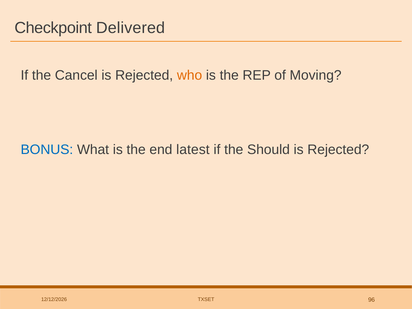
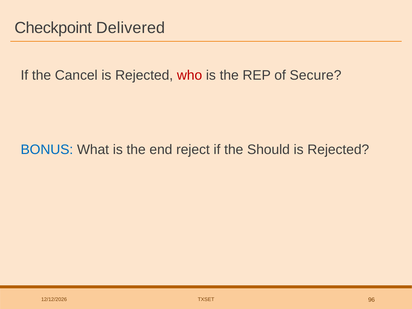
who colour: orange -> red
Moving: Moving -> Secure
latest: latest -> reject
